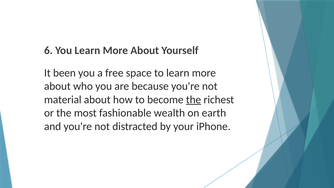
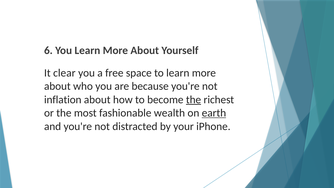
been: been -> clear
material: material -> inflation
earth underline: none -> present
